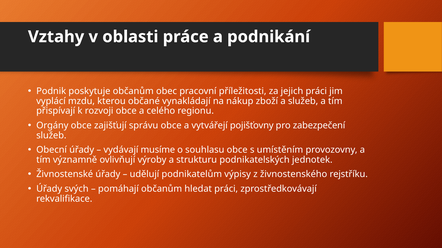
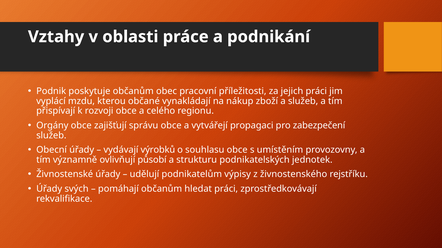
pojišťovny: pojišťovny -> propagaci
musíme: musíme -> výrobků
výroby: výroby -> působí
